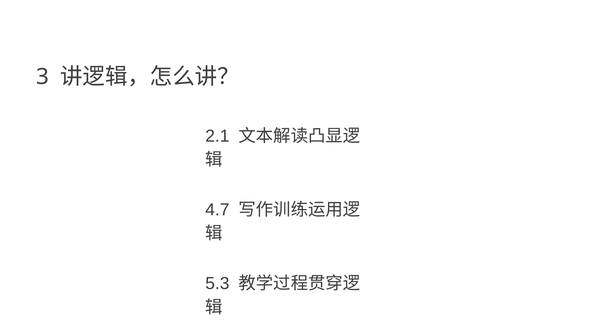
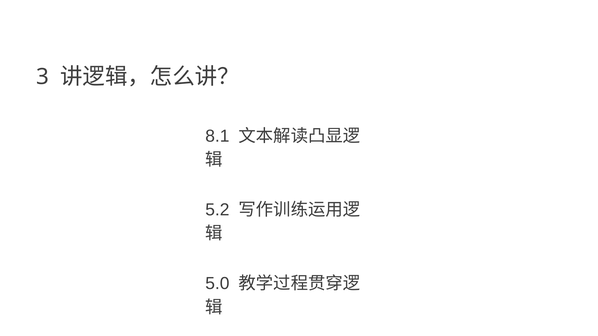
2.1: 2.1 -> 8.1
4.7: 4.7 -> 5.2
5.3: 5.3 -> 5.0
